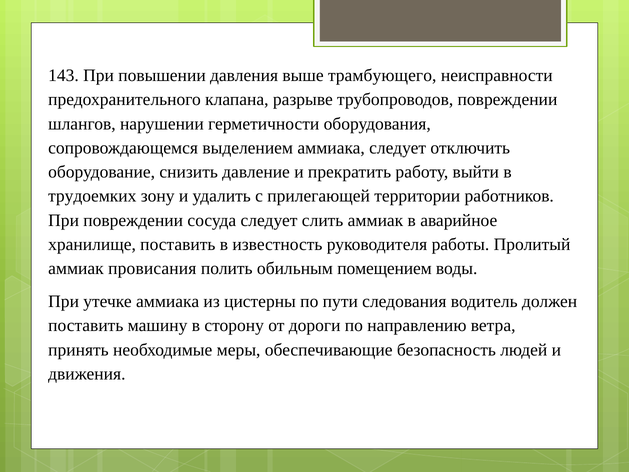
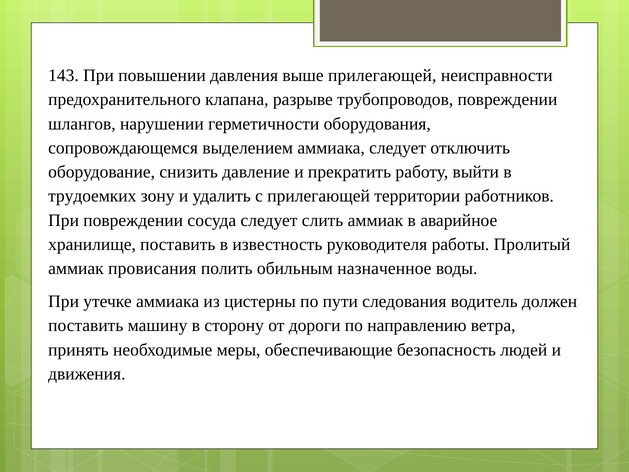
выше трамбующего: трамбующего -> прилегающей
помещением: помещением -> назначенное
